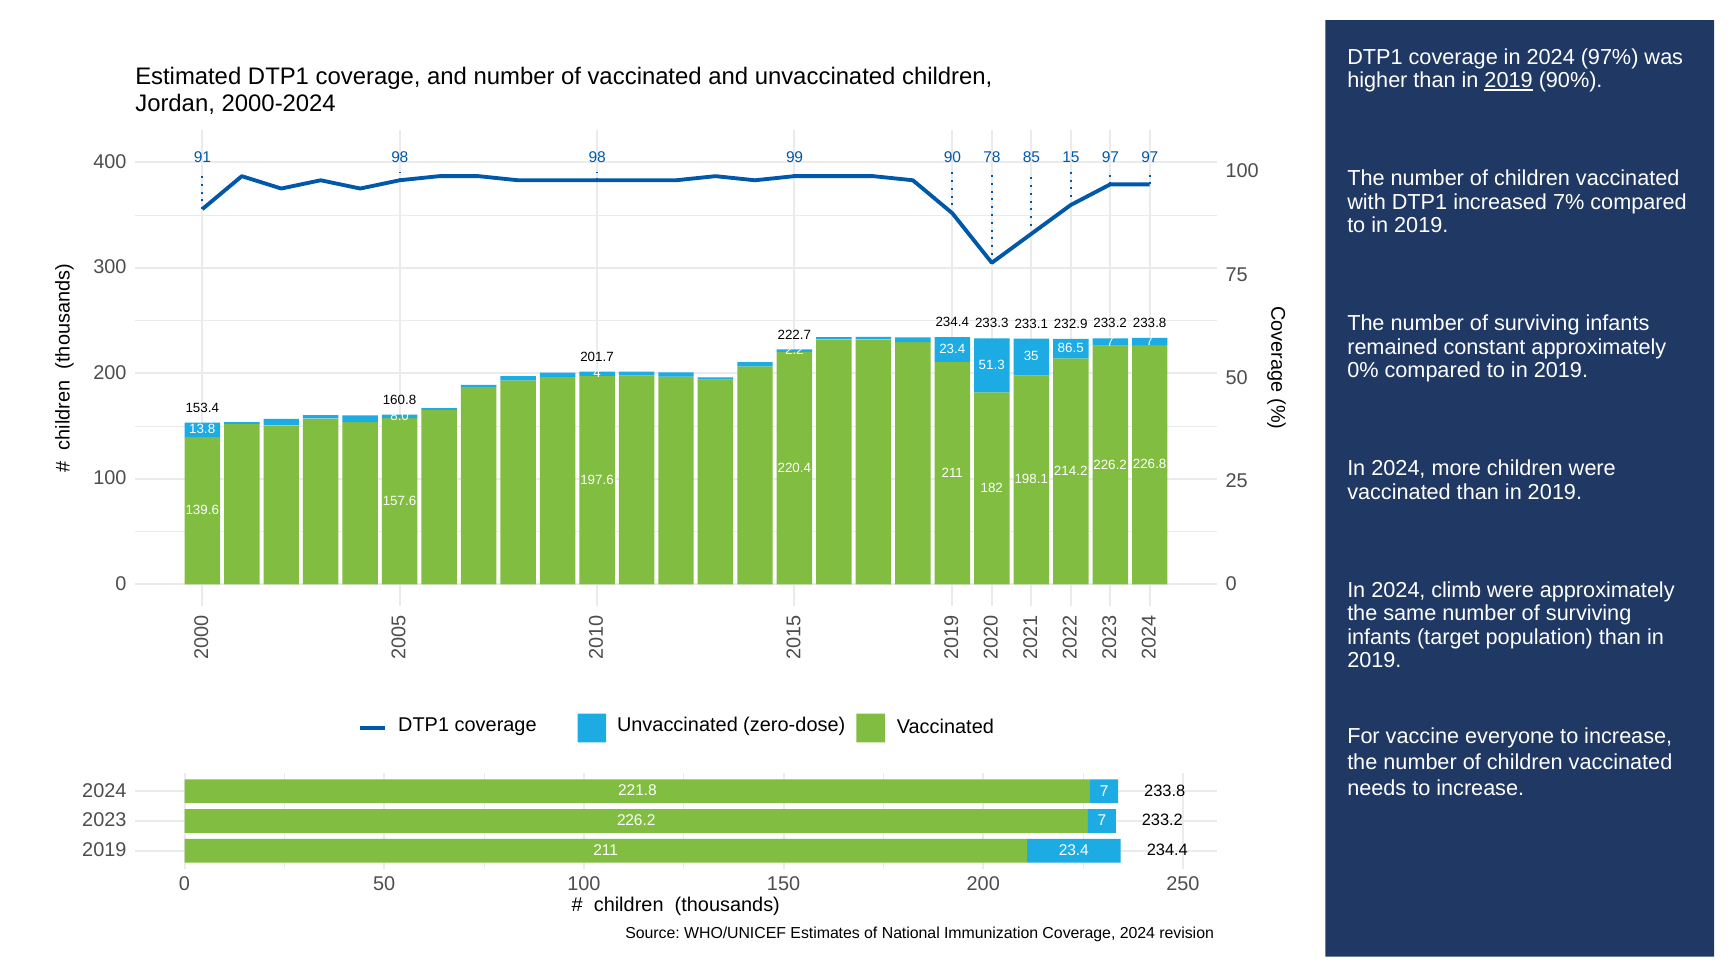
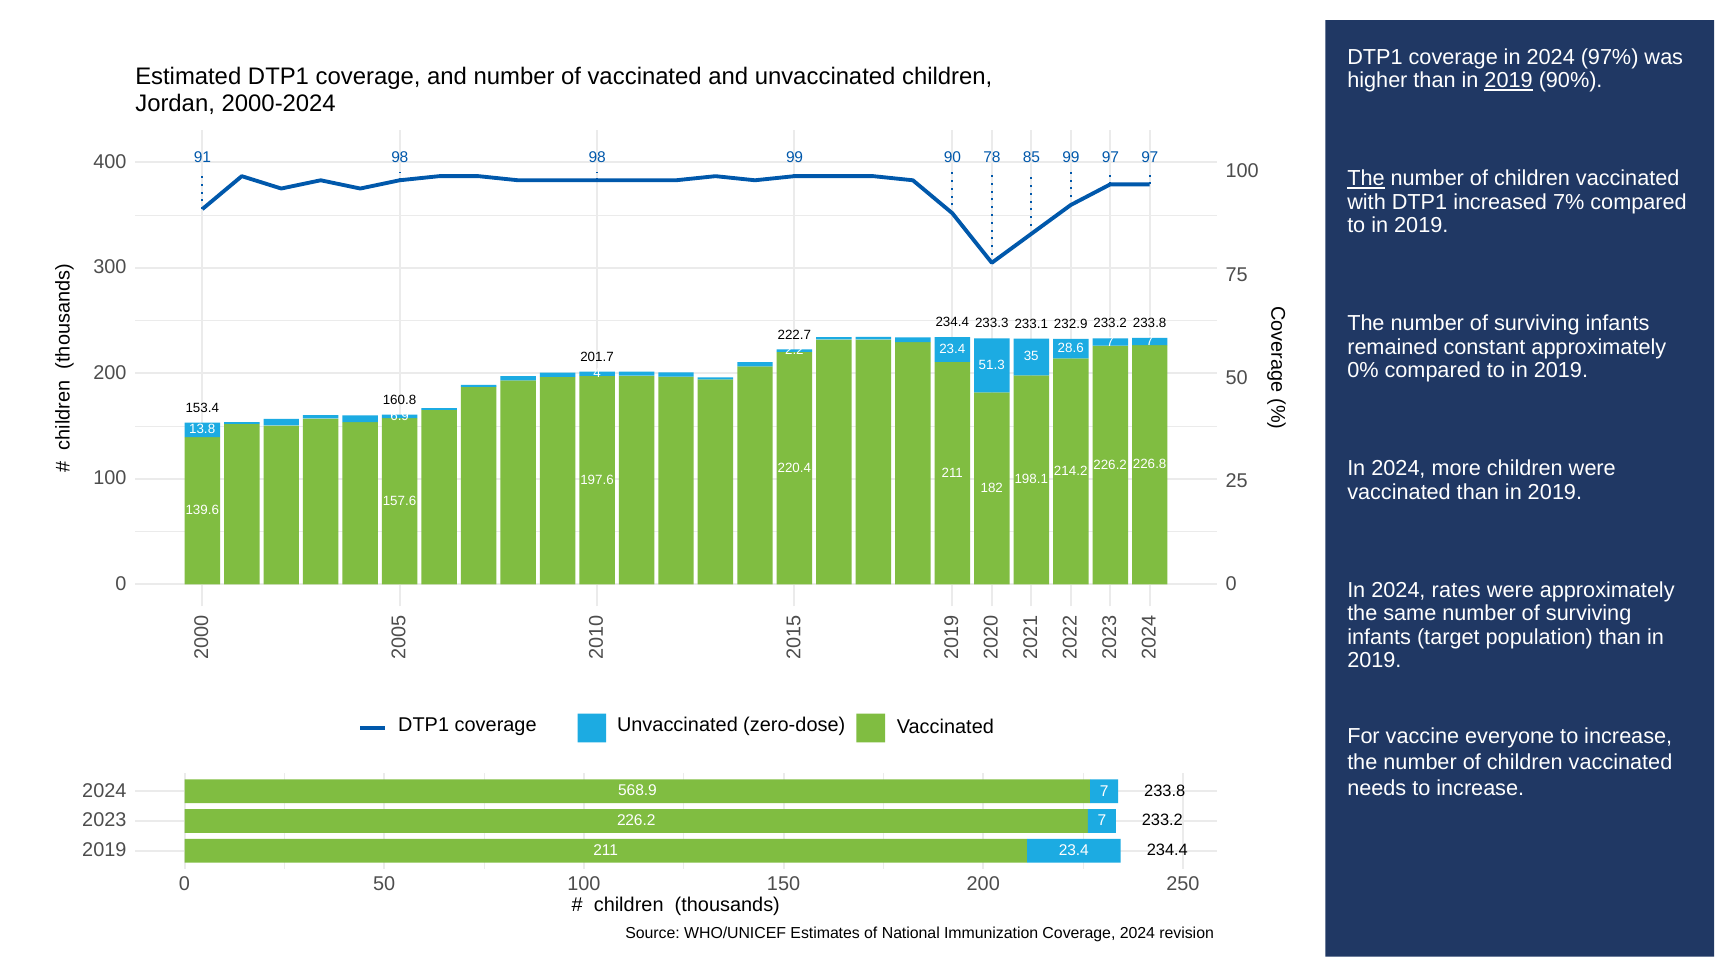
85 15: 15 -> 99
The at (1366, 179) underline: none -> present
86.5: 86.5 -> 28.6
8.0: 8.0 -> 6.9
climb: climb -> rates
221.8: 221.8 -> 568.9
